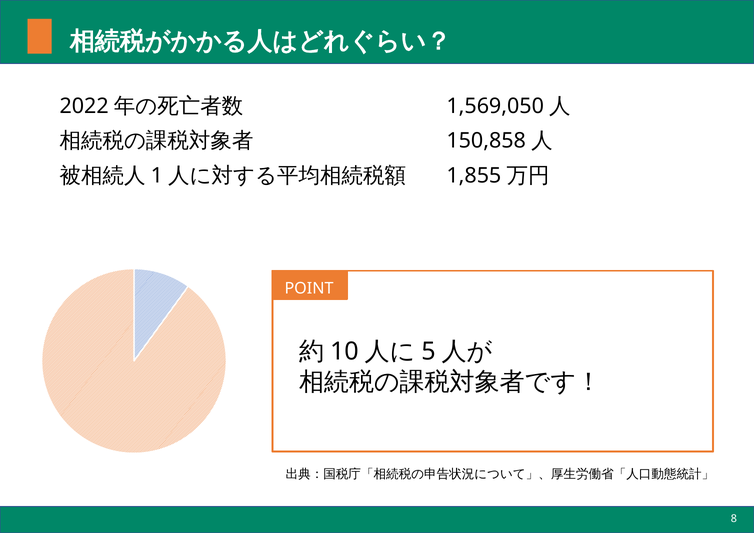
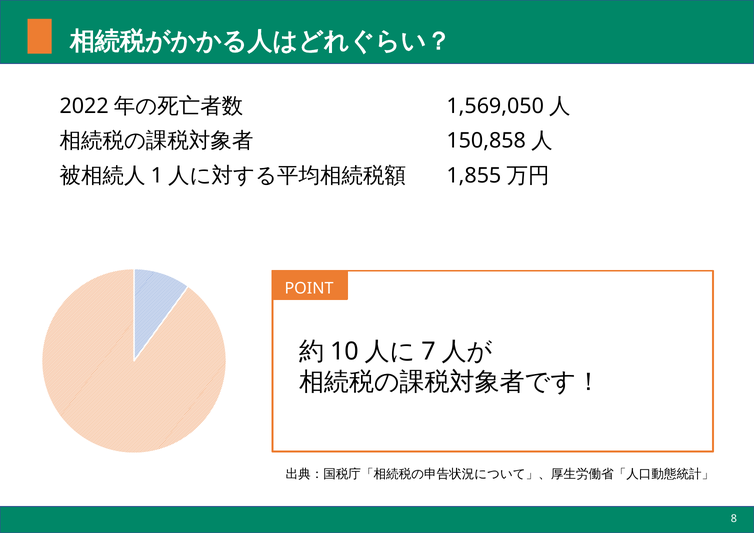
5: 5 -> 7
